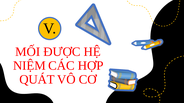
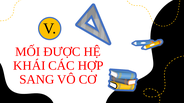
NIỆM: NIỆM -> KHÁI
QUÁT: QUÁT -> SANG
